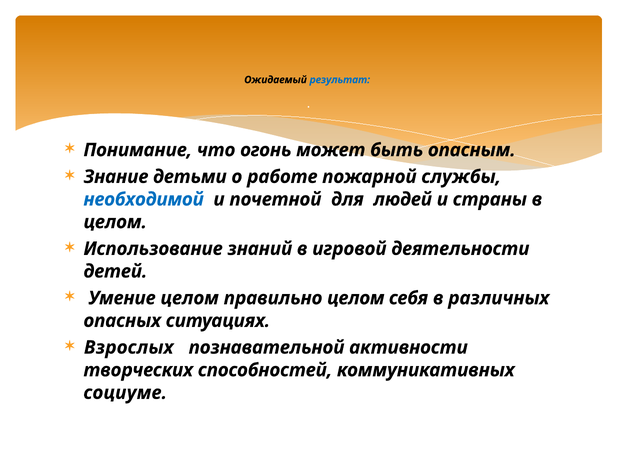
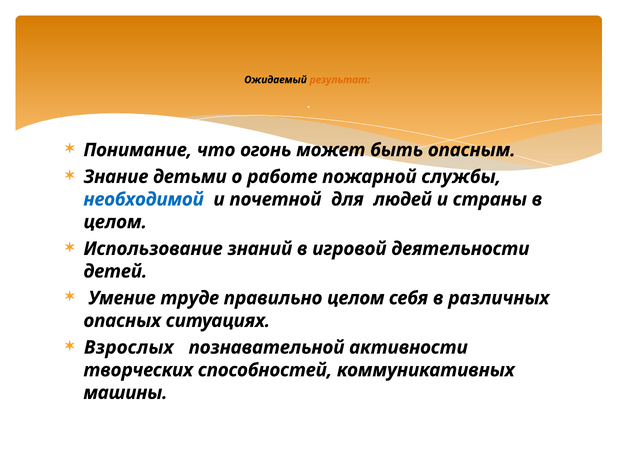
результат colour: blue -> orange
Умение целом: целом -> труде
социуме: социуме -> машины
